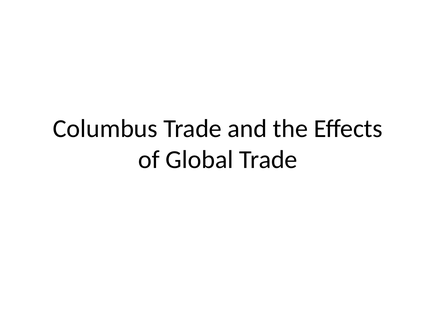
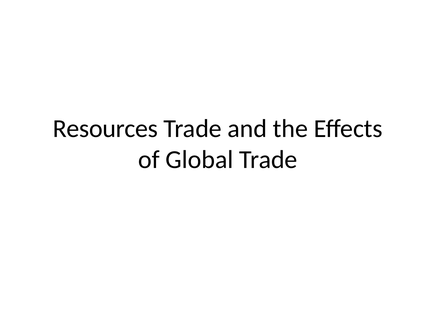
Columbus: Columbus -> Resources
